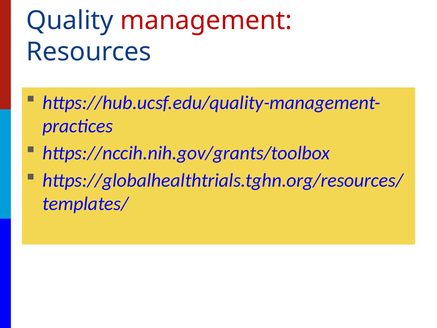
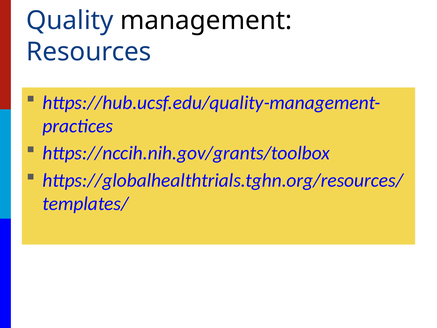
management colour: red -> black
